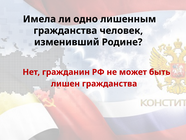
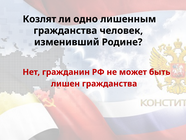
Имела: Имела -> Козлят
